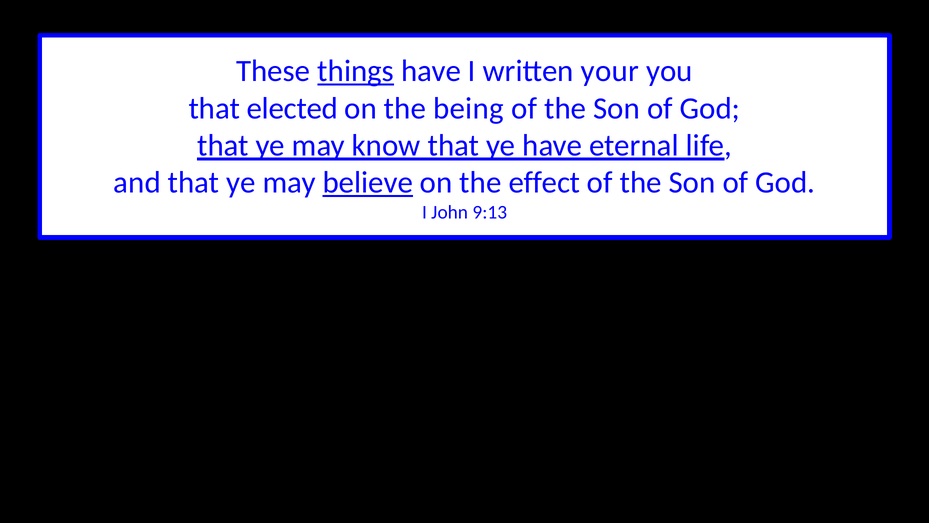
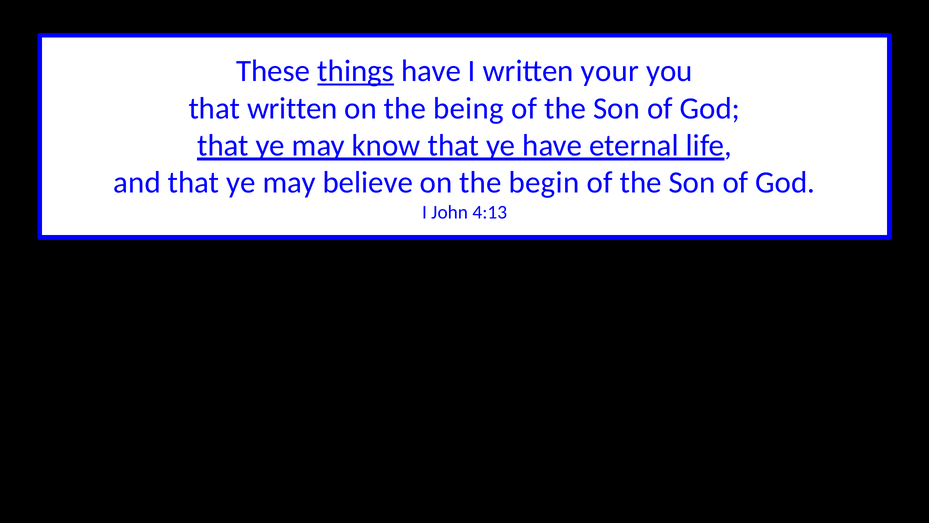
that elected: elected -> written
believe underline: present -> none
effect: effect -> begin
9:13: 9:13 -> 4:13
